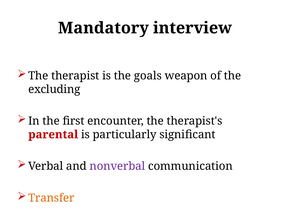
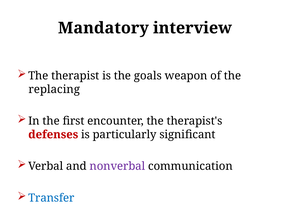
excluding: excluding -> replacing
parental: parental -> defenses
Transfer colour: orange -> blue
